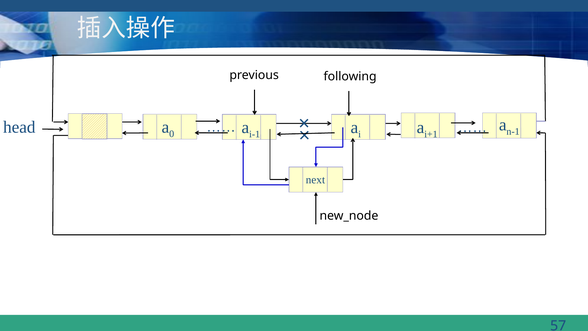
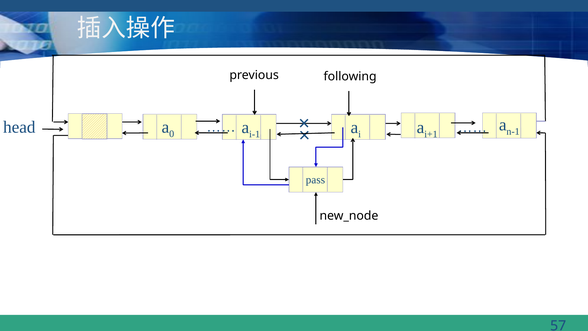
next: next -> pass
